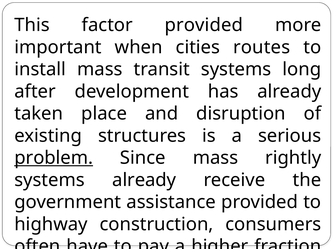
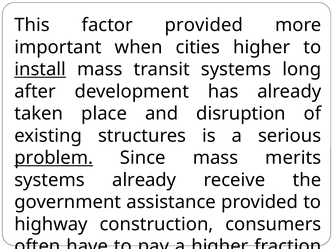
cities routes: routes -> higher
install underline: none -> present
rightly: rightly -> merits
